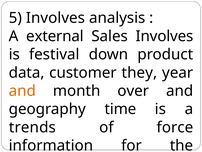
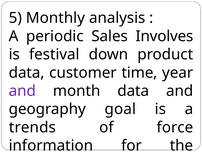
5 Involves: Involves -> Monthly
external: external -> periodic
they: they -> time
and at (22, 91) colour: orange -> purple
month over: over -> data
time: time -> goal
